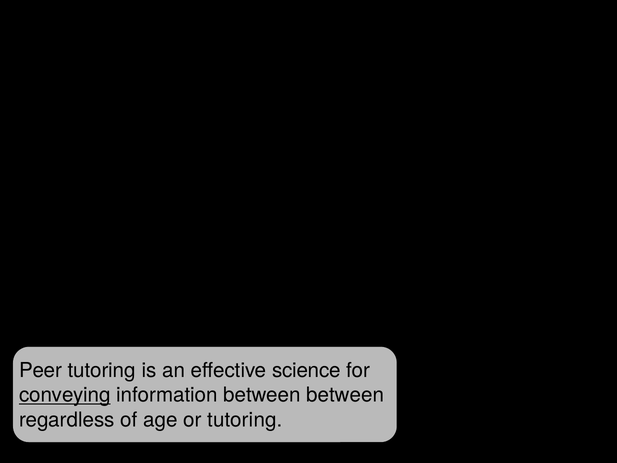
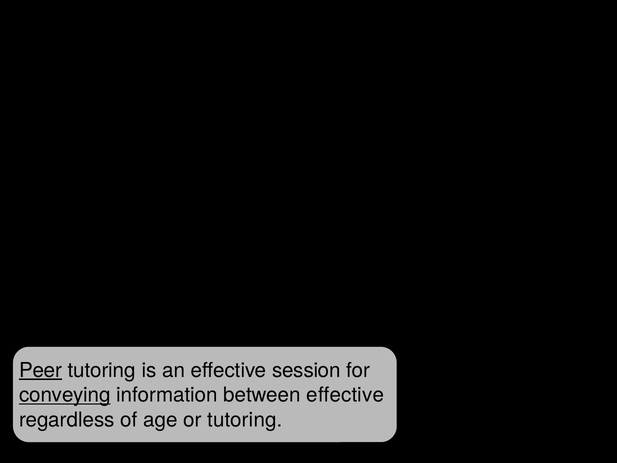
Peer underline: none -> present
science: science -> session
between between: between -> effective
